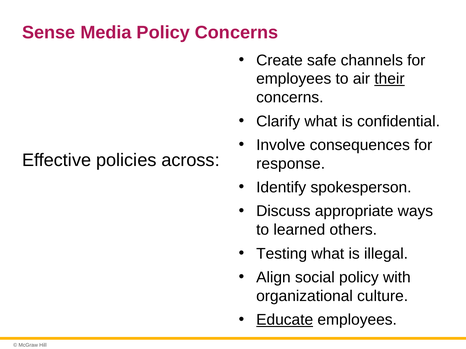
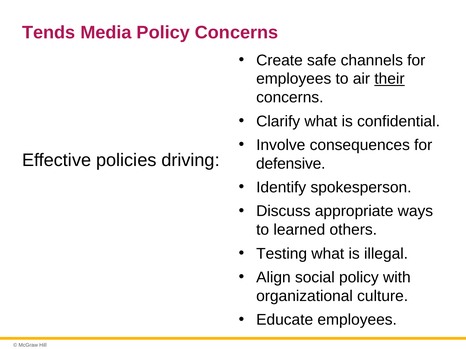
Sense: Sense -> Tends
across: across -> driving
response: response -> defensive
Educate underline: present -> none
